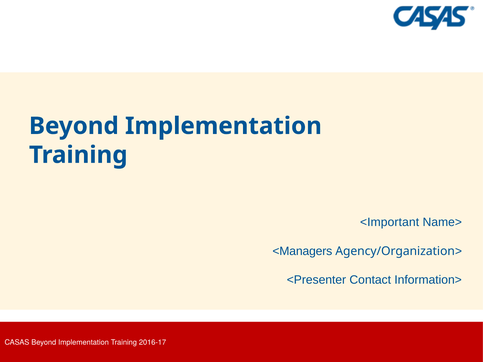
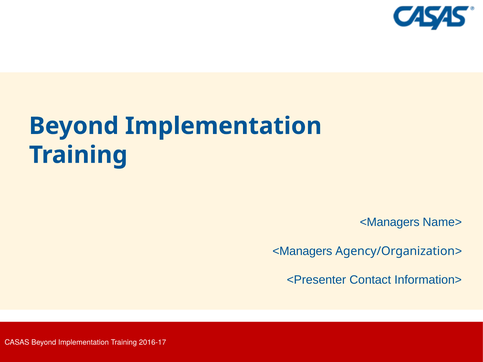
<Important at (390, 222): <Important -> <Managers
